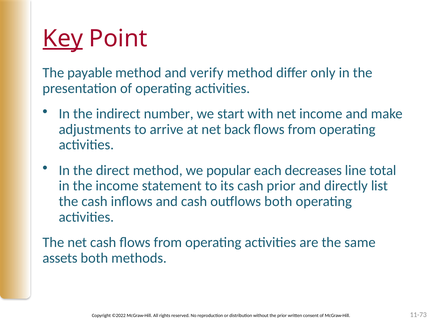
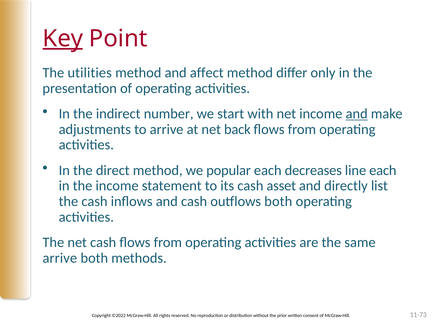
payable: payable -> utilities
verify: verify -> affect
and at (357, 114) underline: none -> present
line total: total -> each
cash prior: prior -> asset
assets at (60, 258): assets -> arrive
